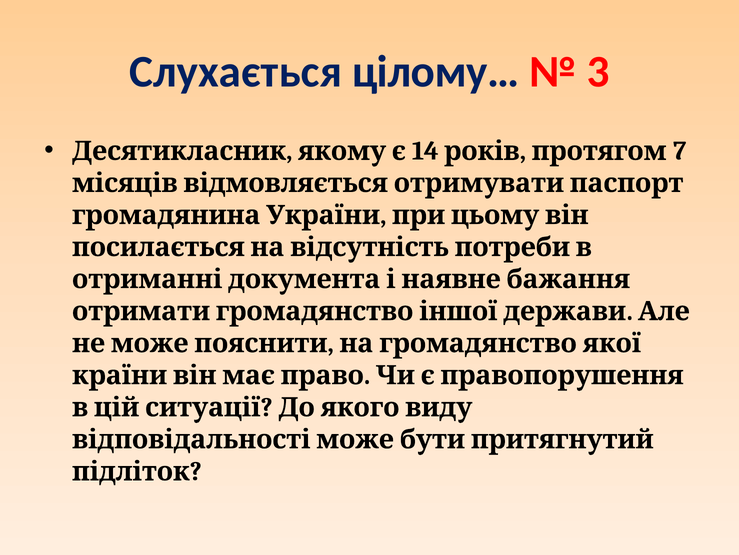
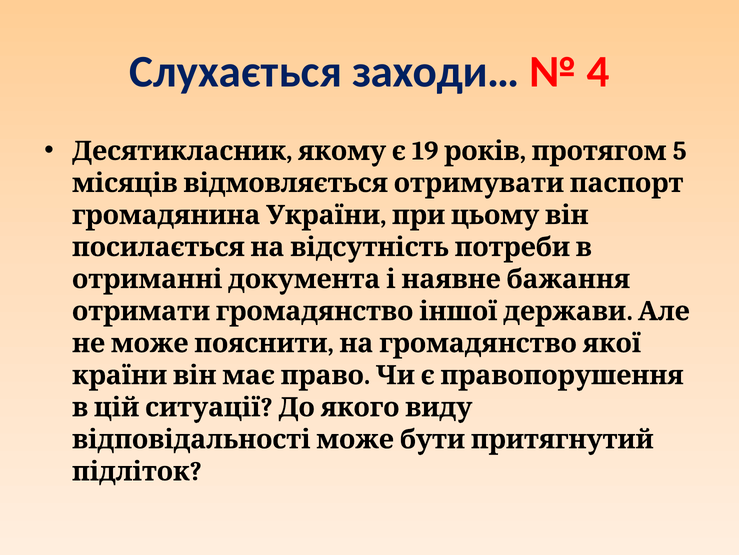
цілому…: цілому… -> заходи…
3: 3 -> 4
14: 14 -> 19
7: 7 -> 5
